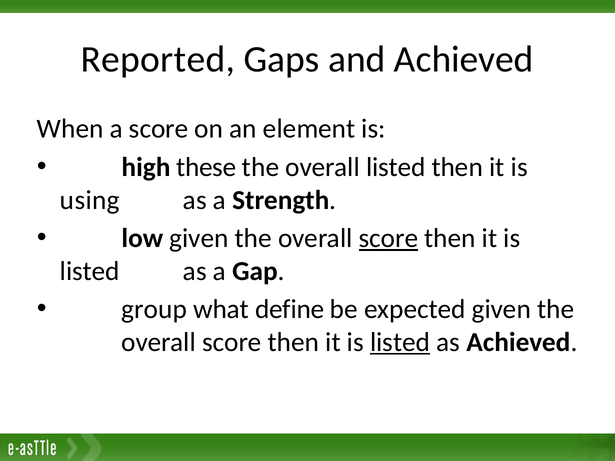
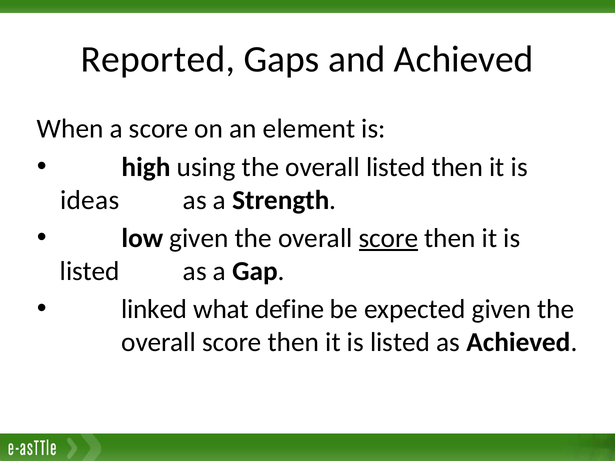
these: these -> using
using: using -> ideas
group: group -> linked
listed at (400, 342) underline: present -> none
